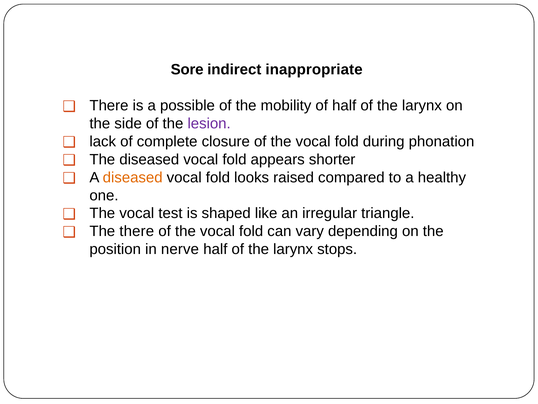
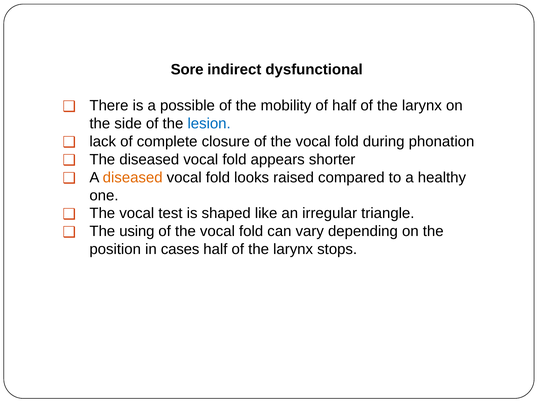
inappropriate: inappropriate -> dysfunctional
lesion colour: purple -> blue
The there: there -> using
nerve: nerve -> cases
